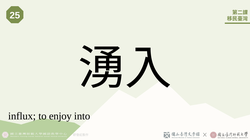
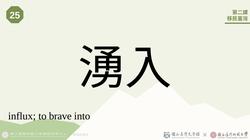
enjoy: enjoy -> brave
